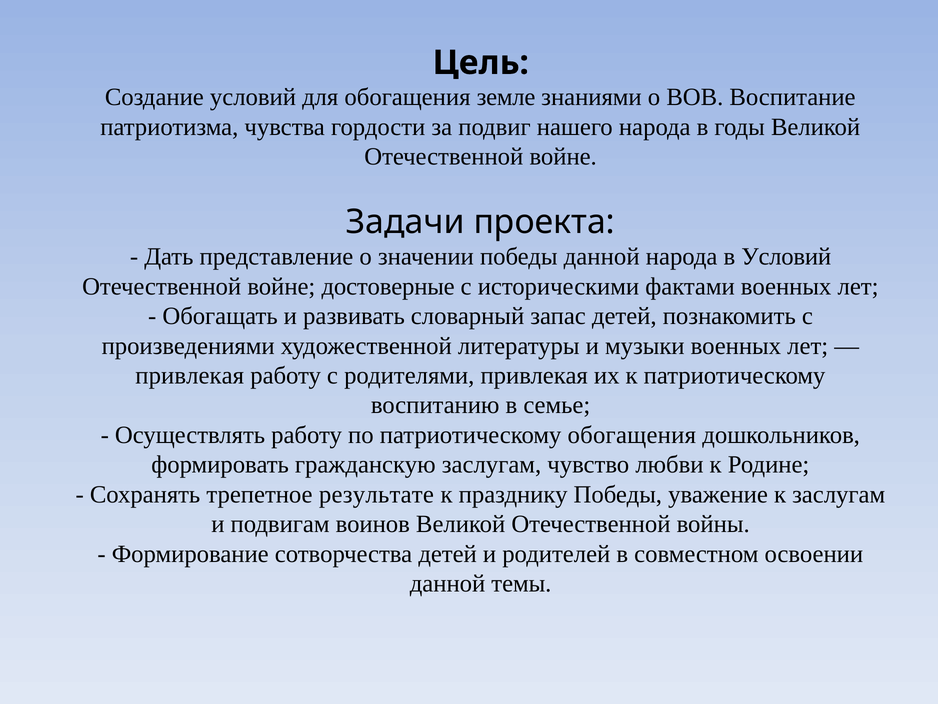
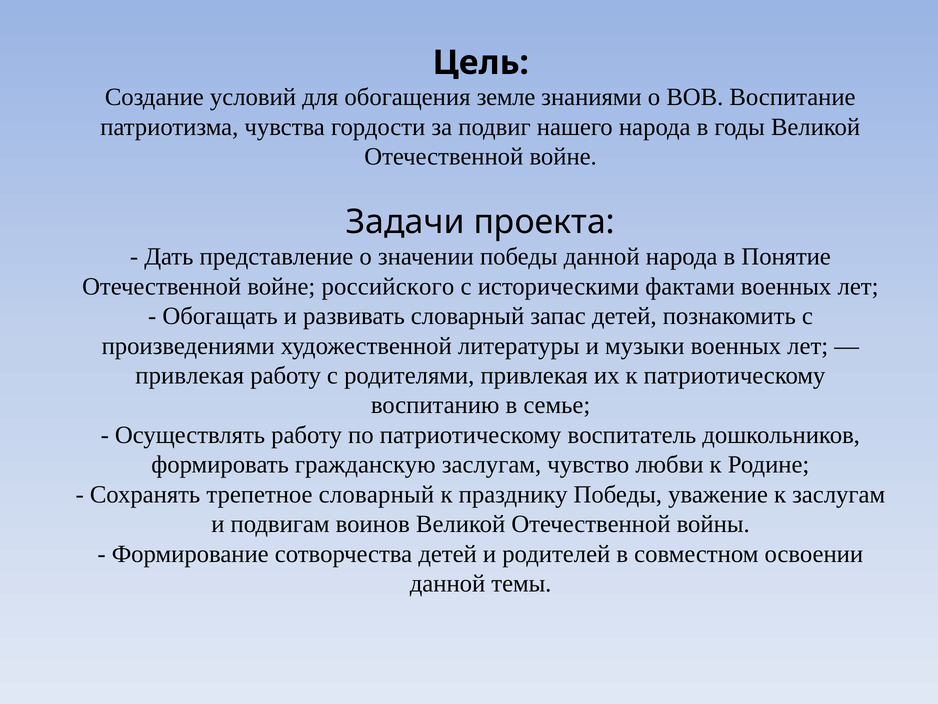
в Условий: Условий -> Понятие
достоверные: достоверные -> российского
патриотическому обогащения: обогащения -> воспитатель
трепетное результате: результате -> словарный
